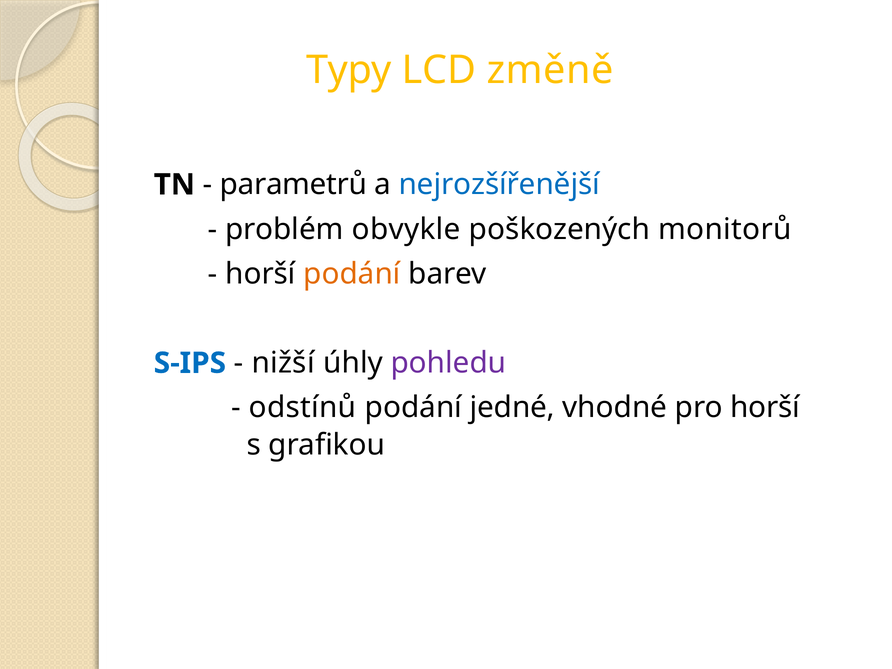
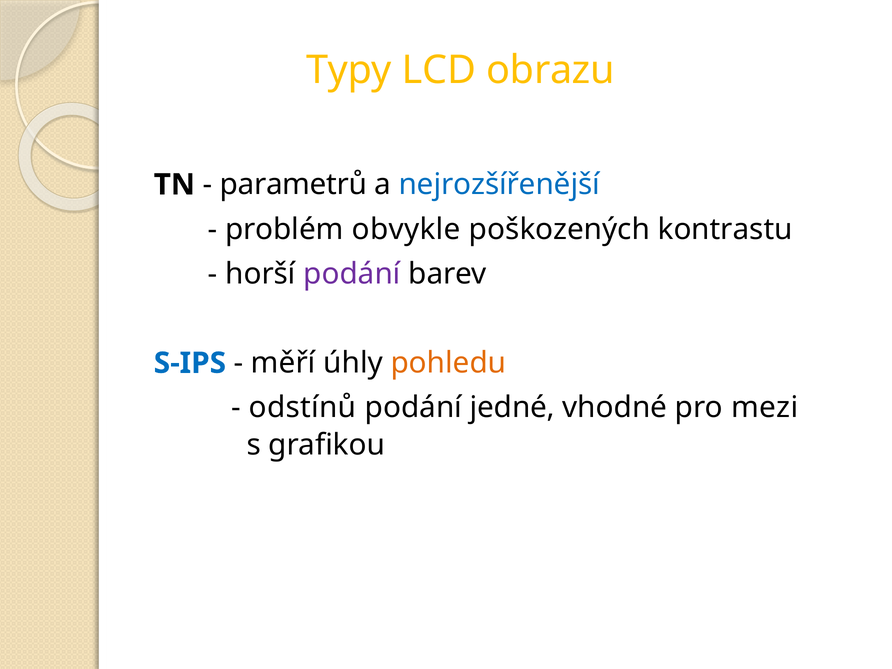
změně: změně -> obrazu
monitorů: monitorů -> kontrastu
podání at (352, 274) colour: orange -> purple
nižší: nižší -> měří
pohledu colour: purple -> orange
pro horší: horší -> mezi
